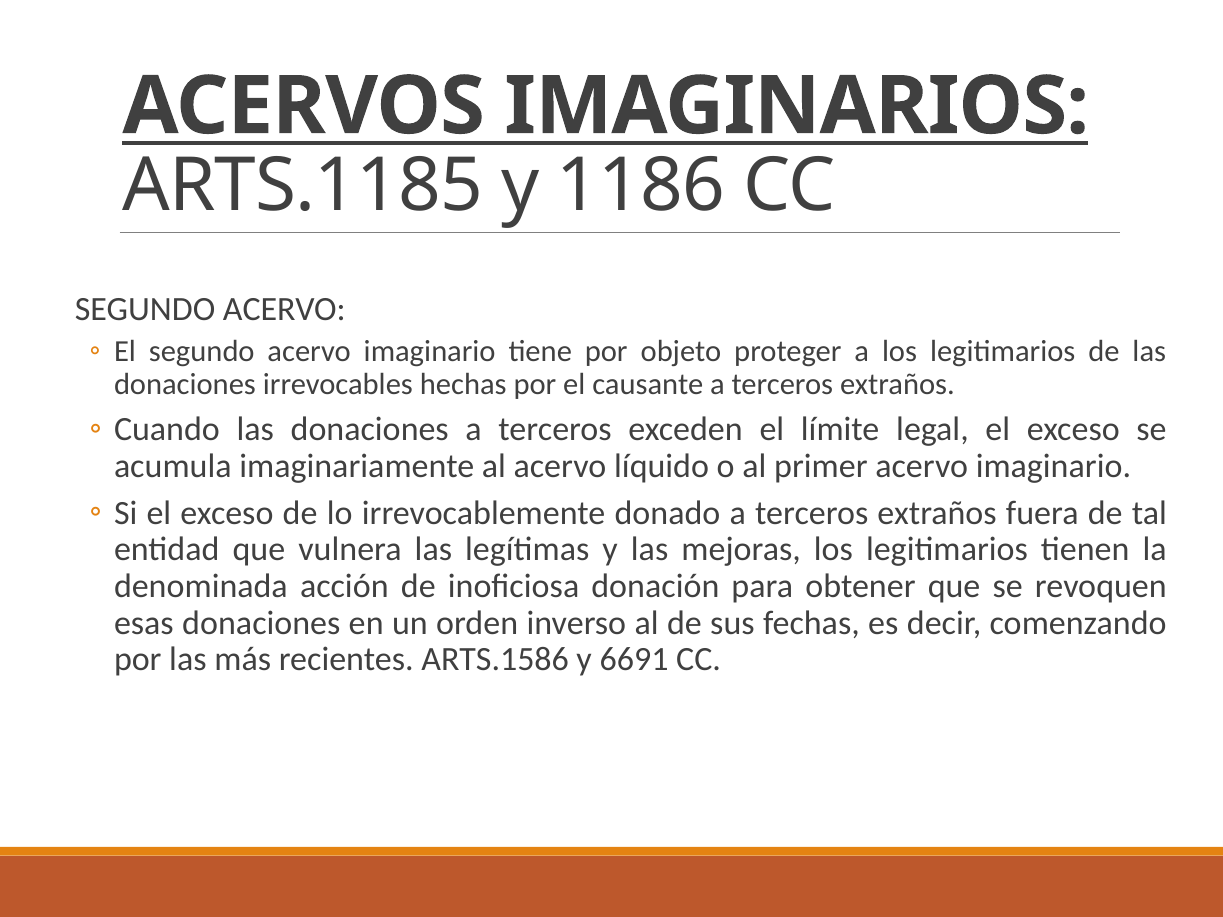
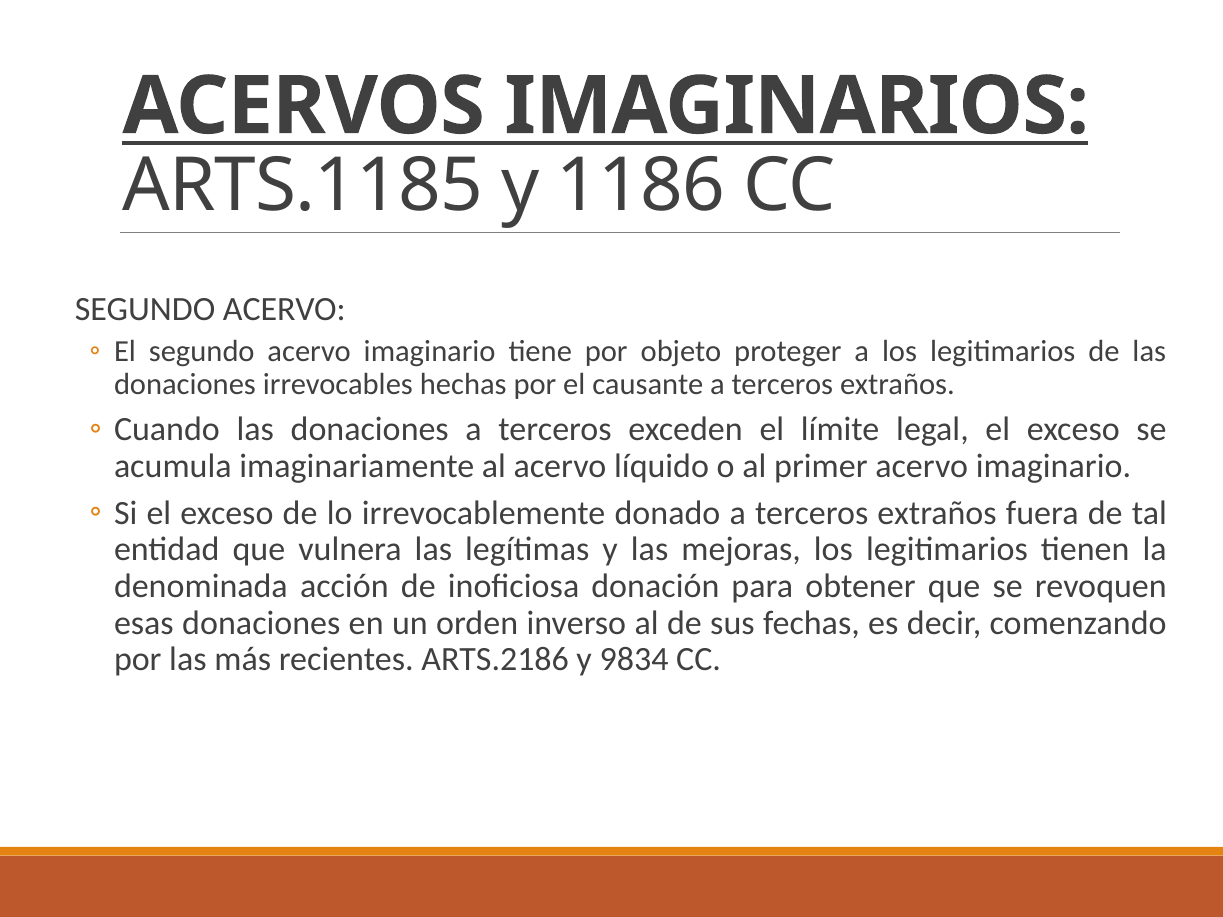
ARTS.1586: ARTS.1586 -> ARTS.2186
6691: 6691 -> 9834
